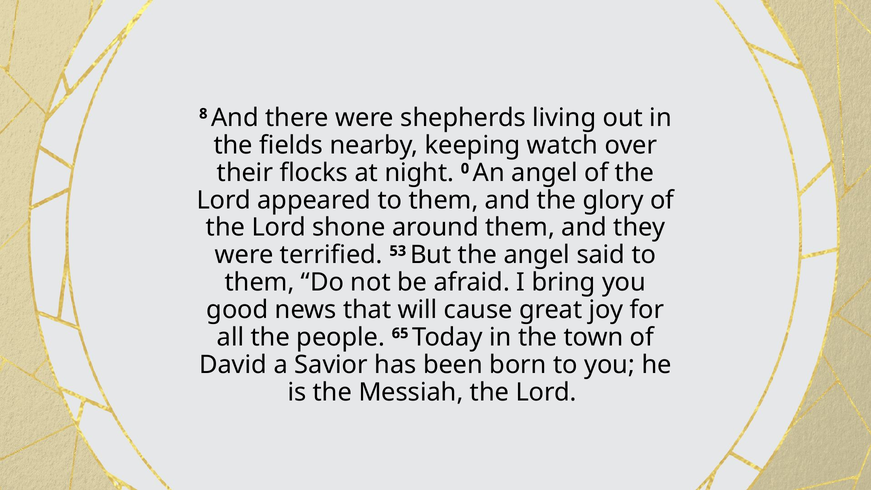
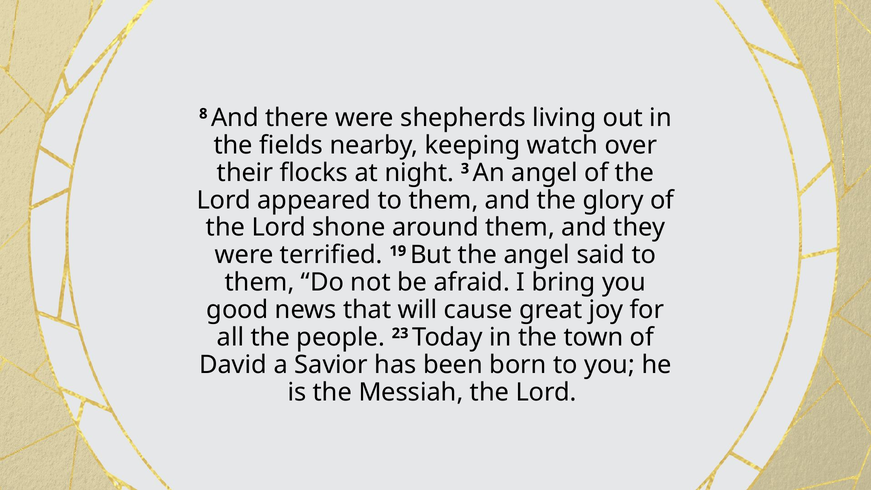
0: 0 -> 3
53: 53 -> 19
65: 65 -> 23
